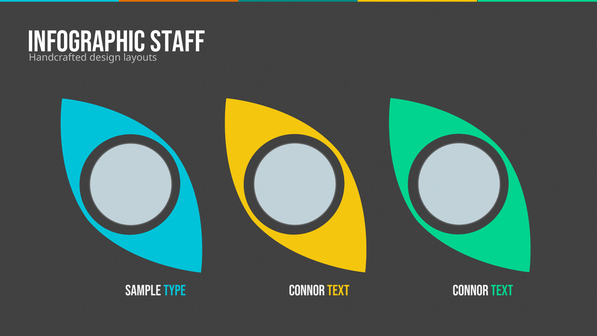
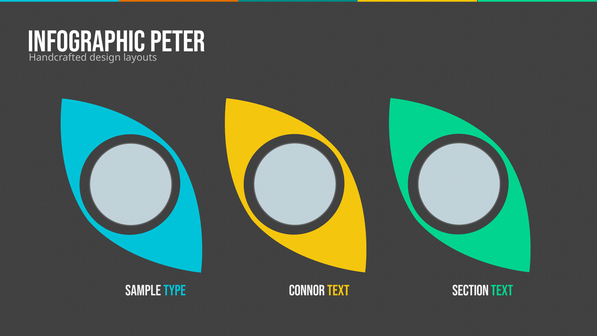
STAFF: STAFF -> PETER
CONNOR at (471, 290): CONNOR -> SECTION
